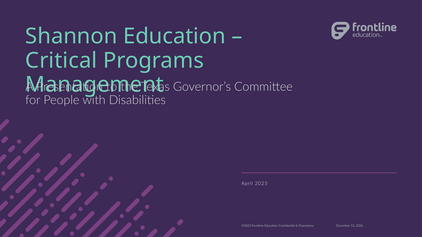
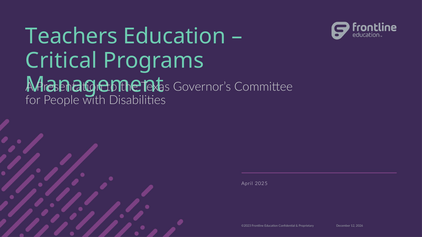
Shannon: Shannon -> Teachers
